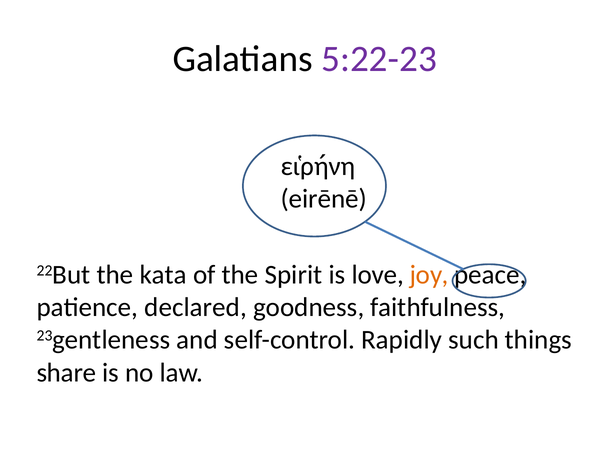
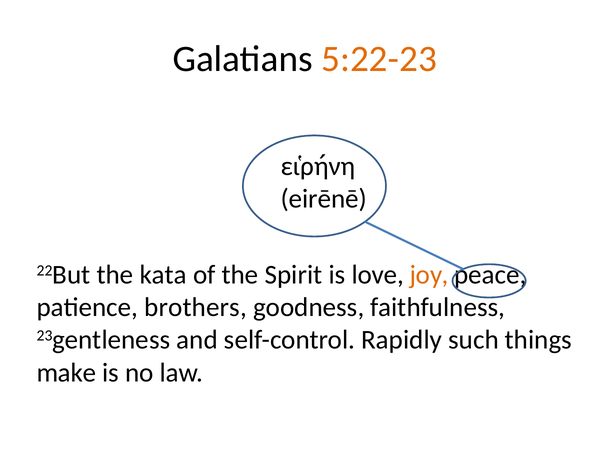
5:22-23 colour: purple -> orange
declared: declared -> brothers
share: share -> make
